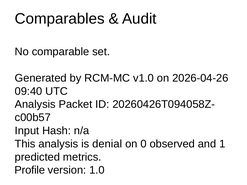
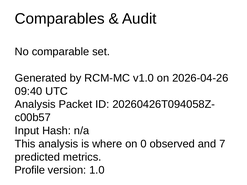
denial: denial -> where
1: 1 -> 7
